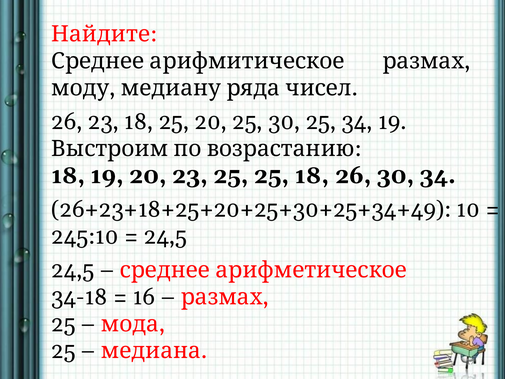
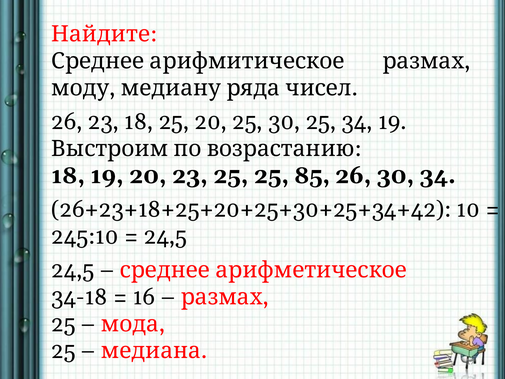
25 18: 18 -> 85
26+23+18+25+20+25+30+25+34+49: 26+23+18+25+20+25+30+25+34+49 -> 26+23+18+25+20+25+30+25+34+42
